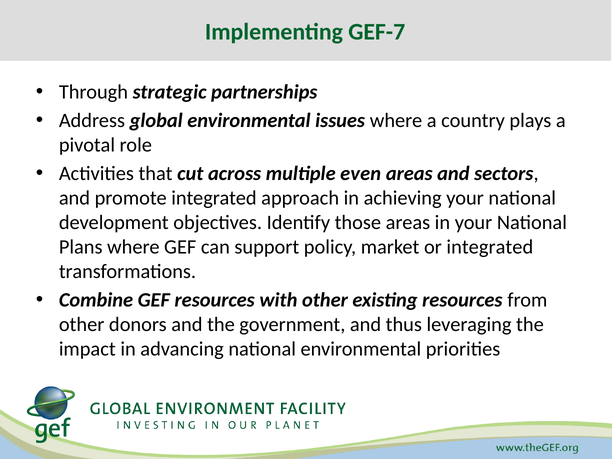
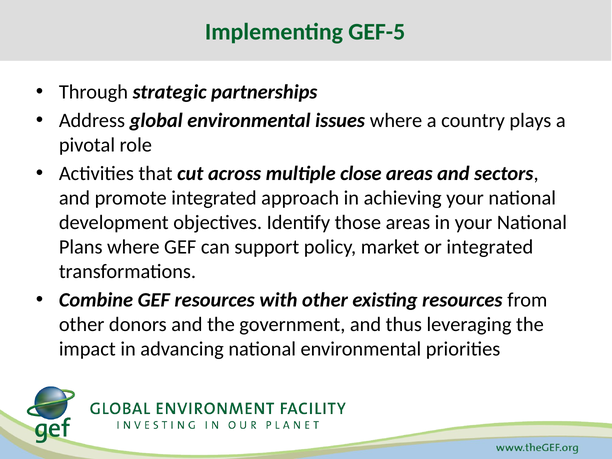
GEF-7: GEF-7 -> GEF-5
even: even -> close
